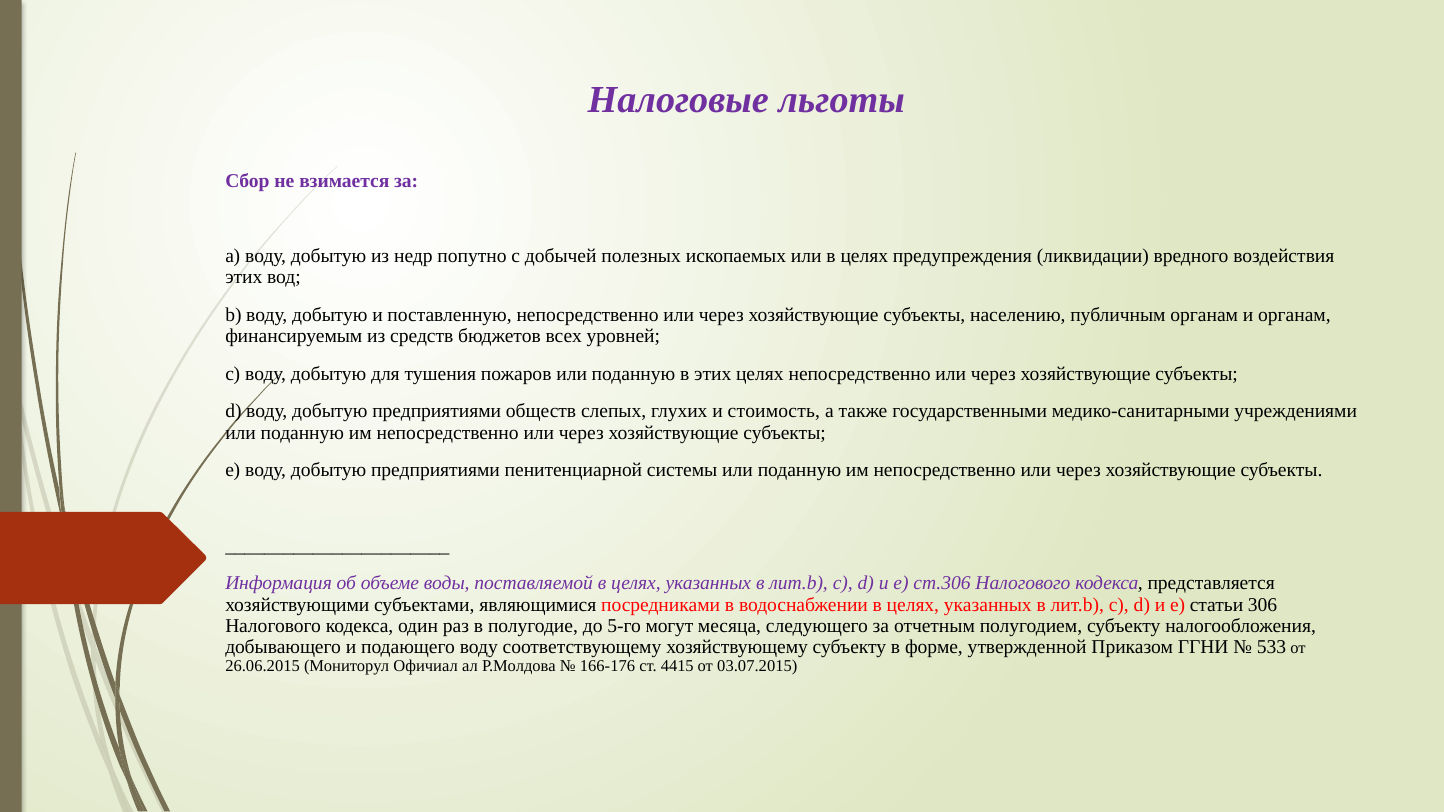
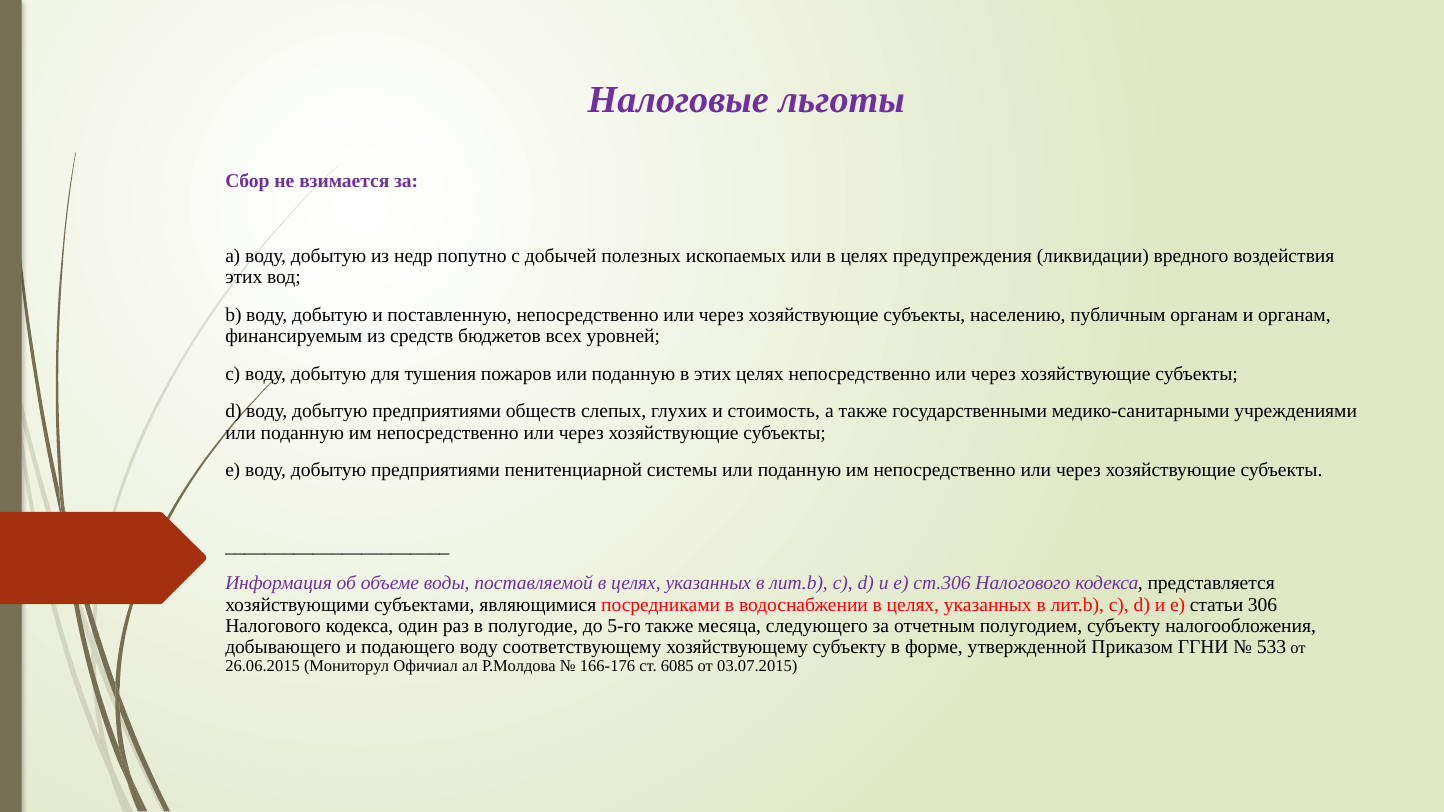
5-го могут: могут -> также
4415: 4415 -> 6085
